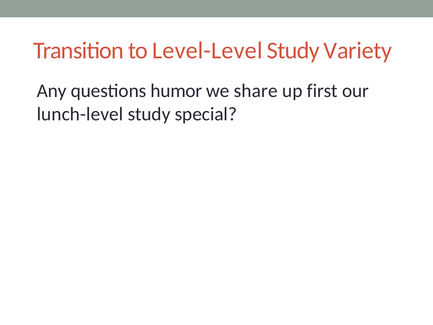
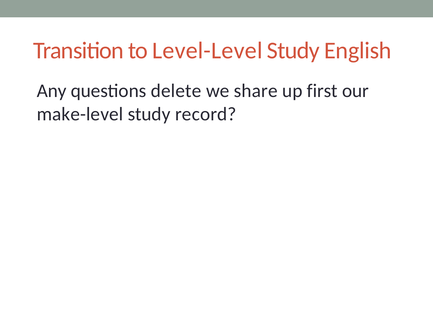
Variety: Variety -> English
humor: humor -> delete
lunch-level: lunch-level -> make-level
special: special -> record
